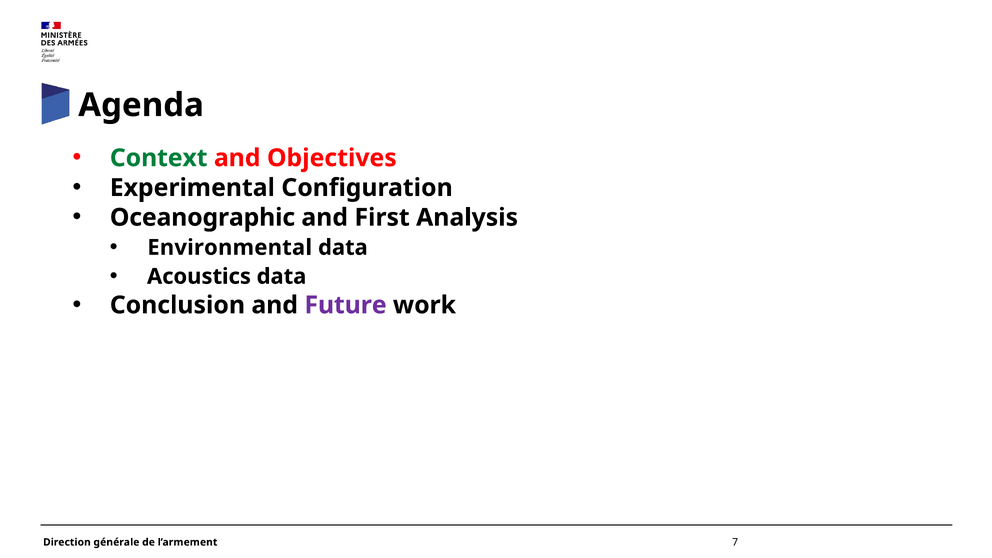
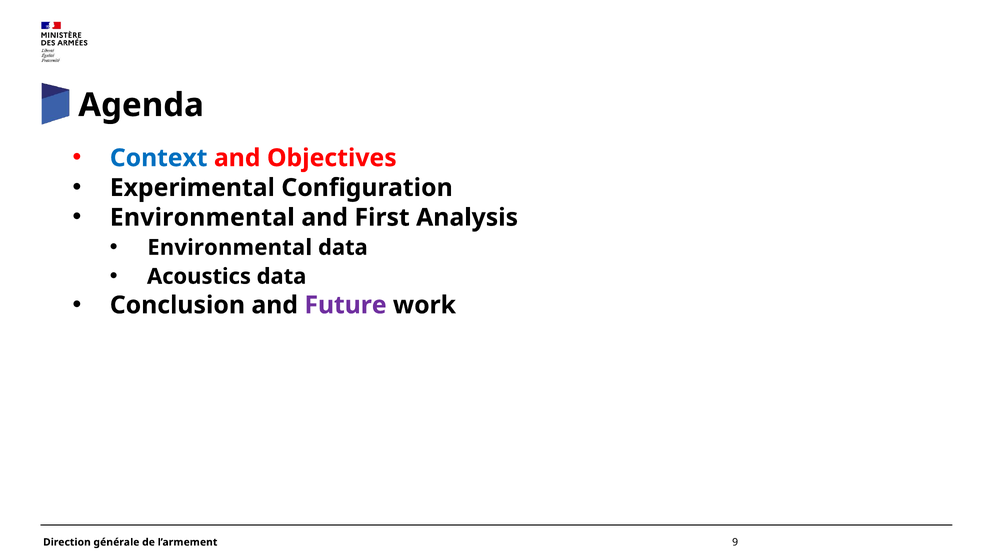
Context colour: green -> blue
Oceanographic at (202, 218): Oceanographic -> Environmental
7: 7 -> 9
